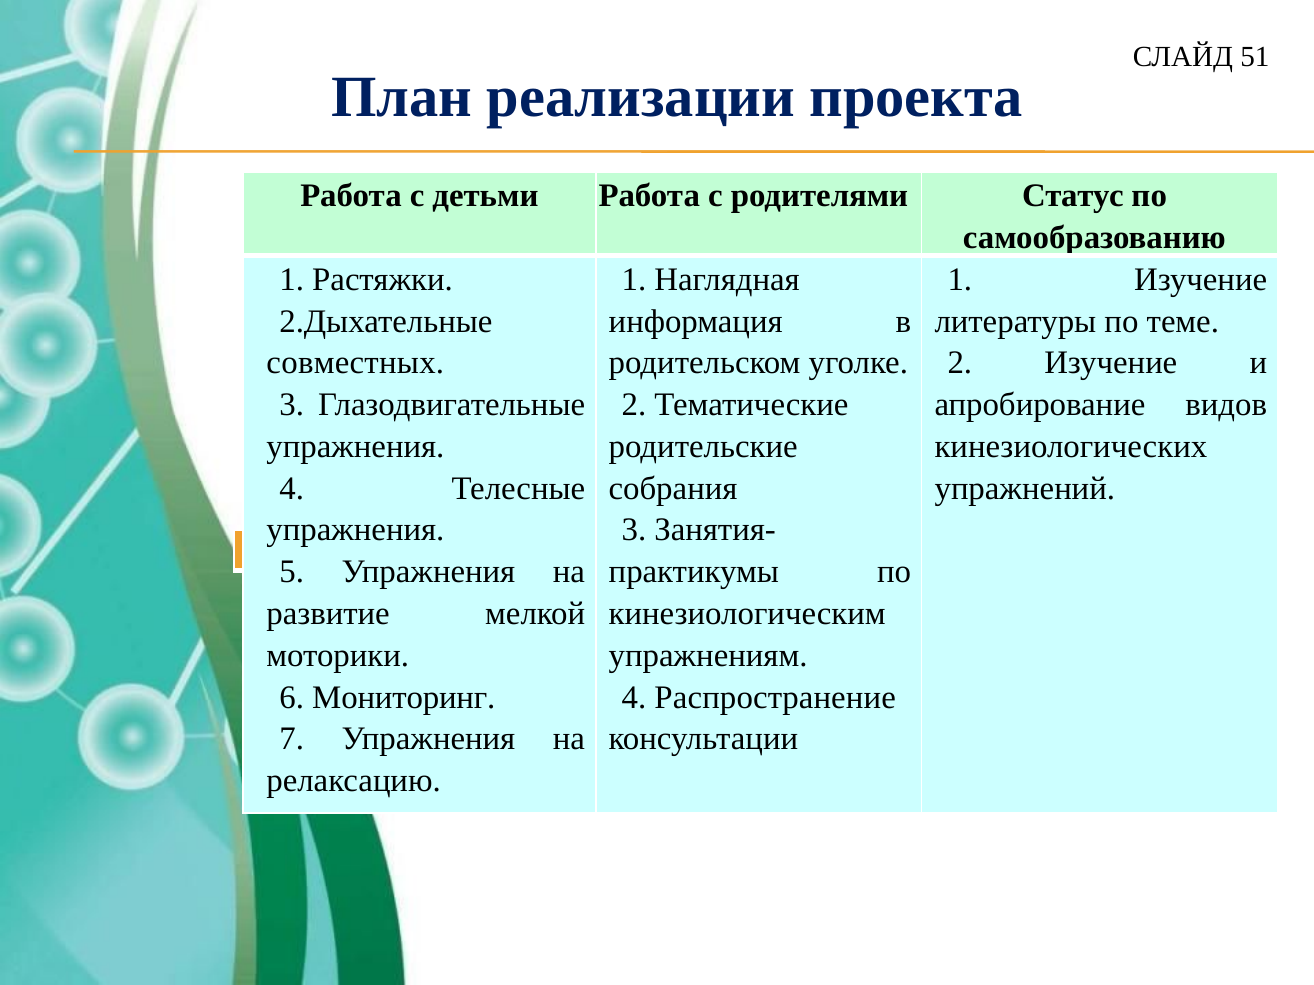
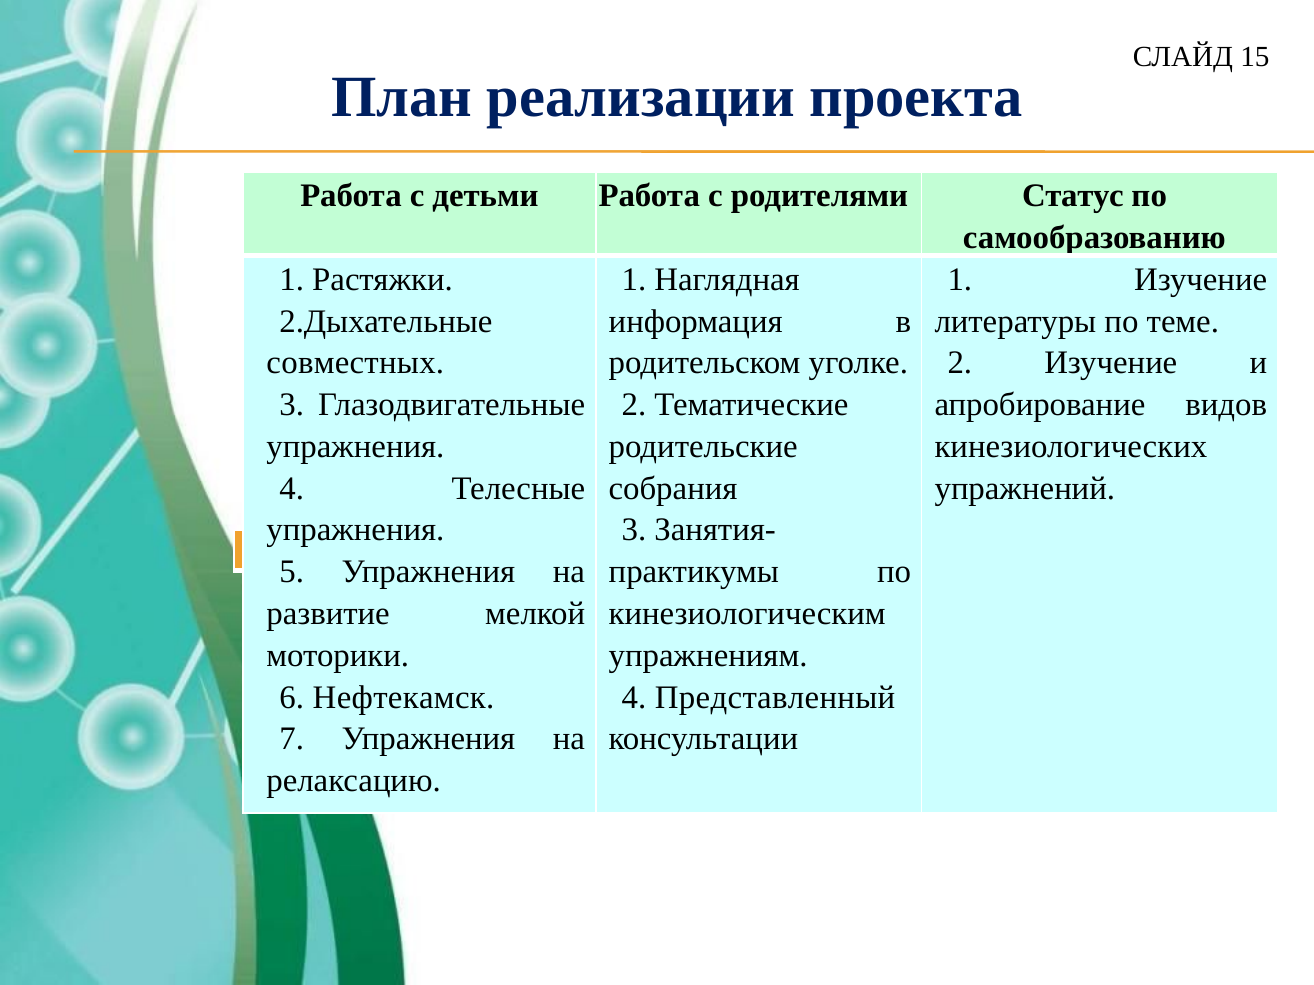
51: 51 -> 15
Мониторинг: Мониторинг -> Нефтекамск
Распространение: Распространение -> Представленный
